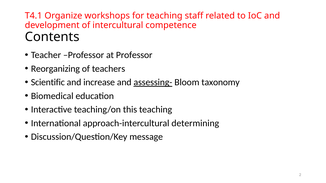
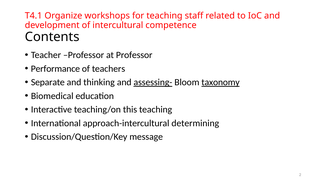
Reorganizing: Reorganizing -> Performance
Scientific: Scientific -> Separate
increase: increase -> thinking
taxonomy underline: none -> present
